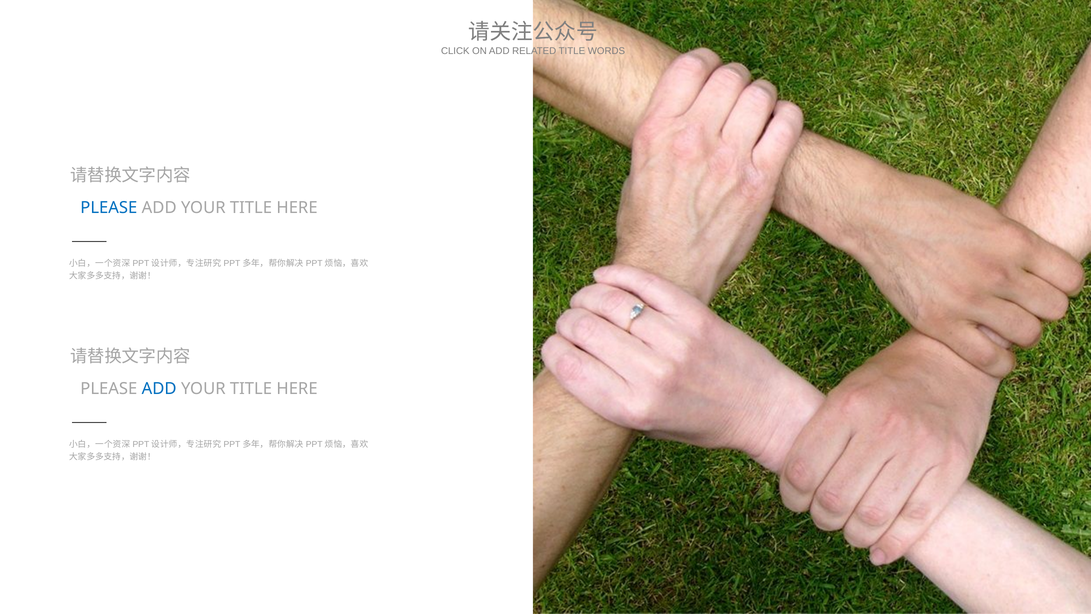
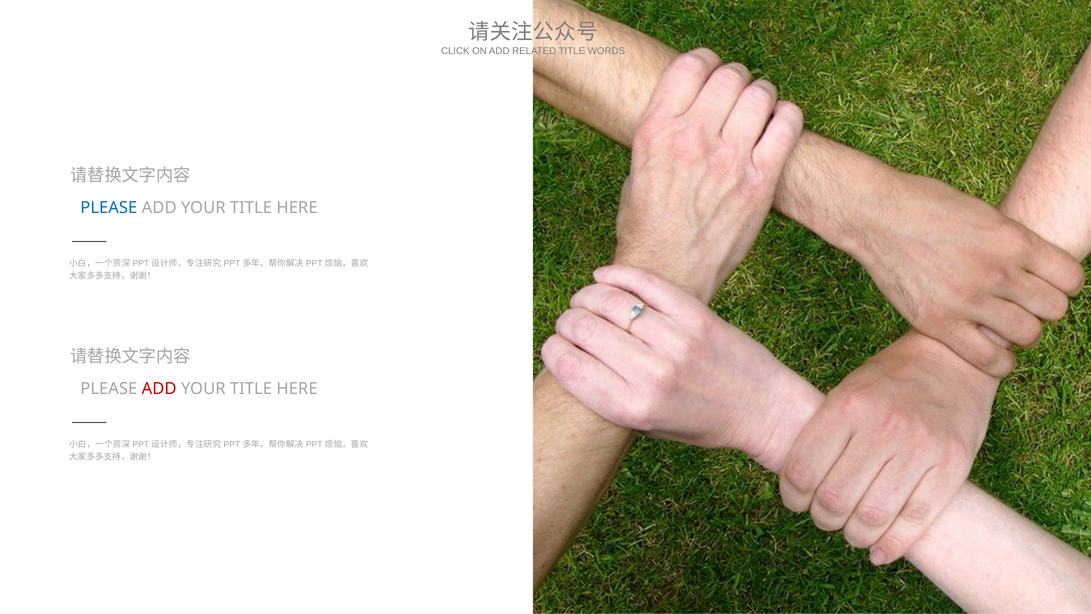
ADD at (159, 389) colour: blue -> red
